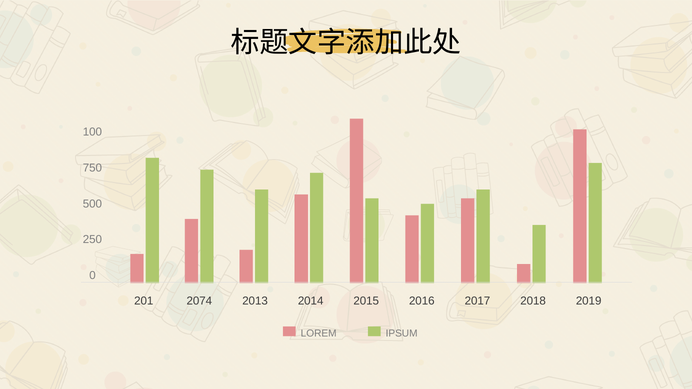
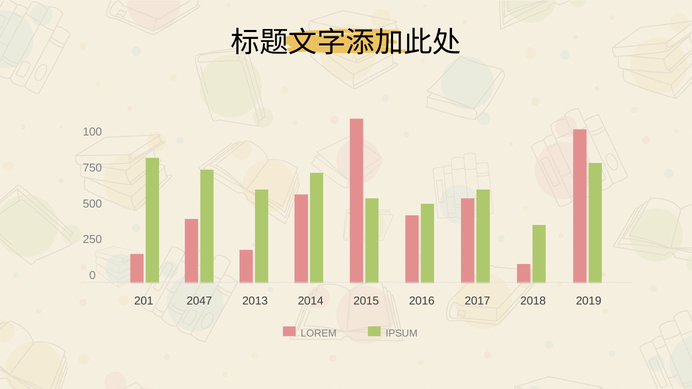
2074: 2074 -> 2047
